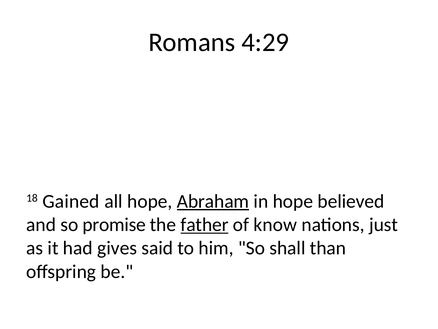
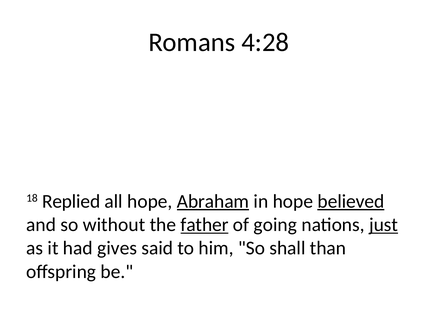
4:29: 4:29 -> 4:28
Gained: Gained -> Replied
believed underline: none -> present
promise: promise -> without
know: know -> going
just underline: none -> present
